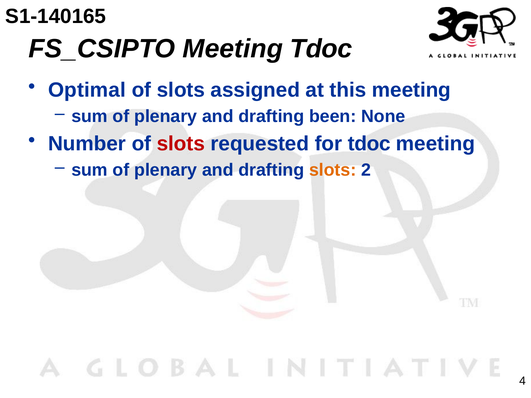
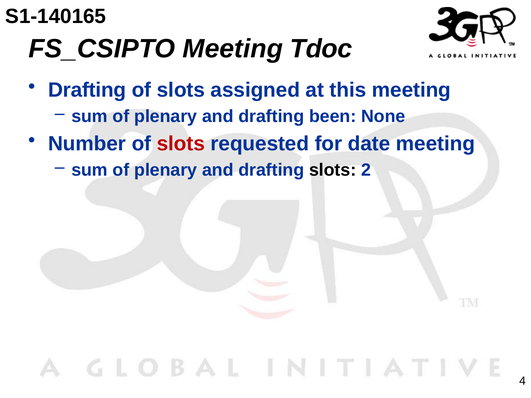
Optimal at (87, 90): Optimal -> Drafting
for tdoc: tdoc -> date
slots at (333, 170) colour: orange -> black
